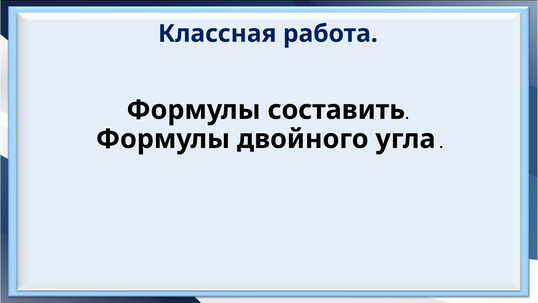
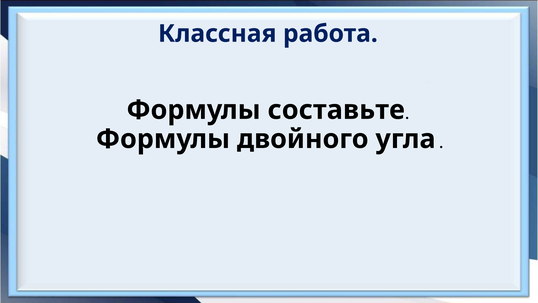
составить: составить -> составьте
